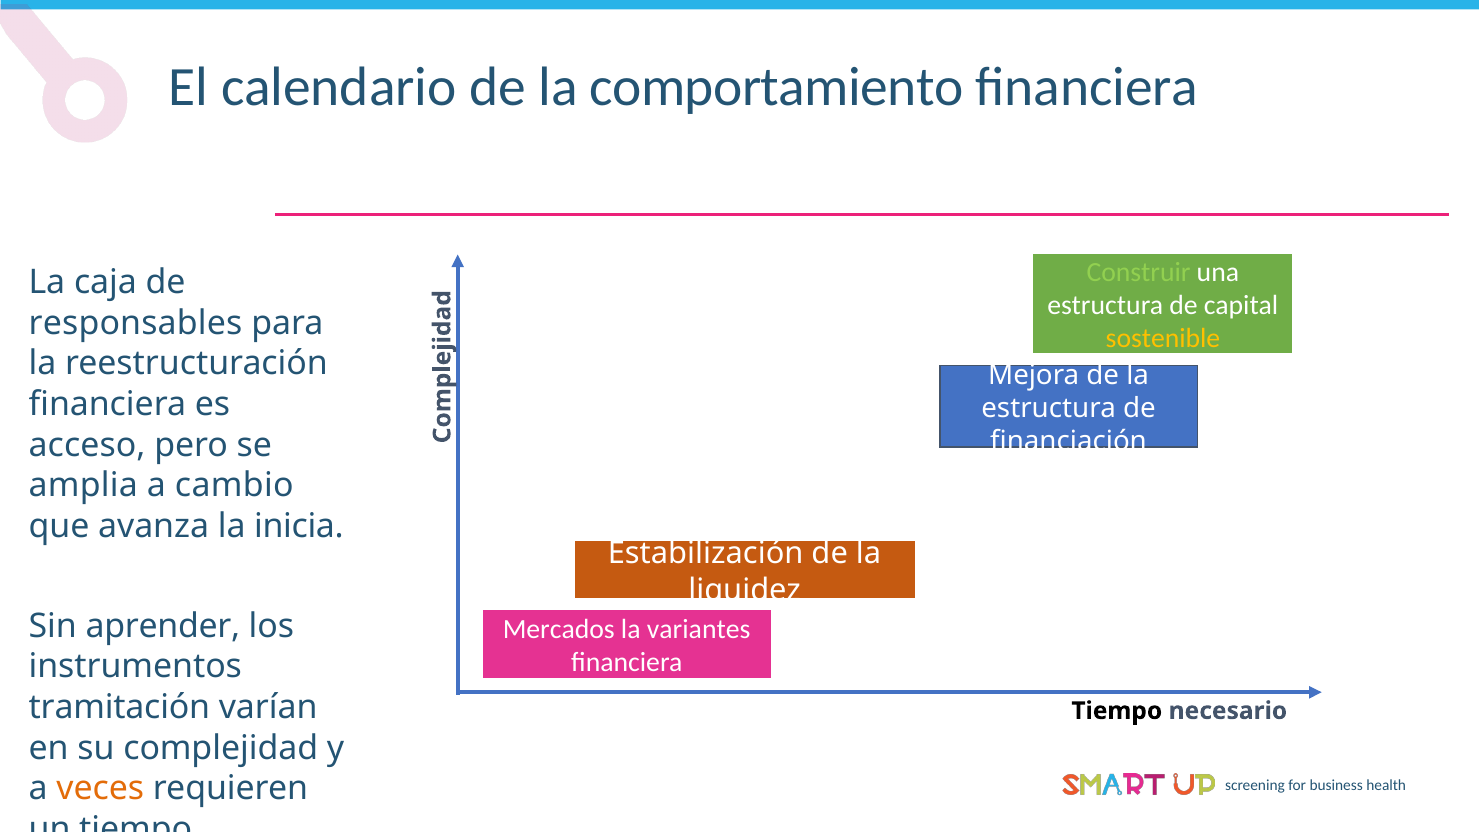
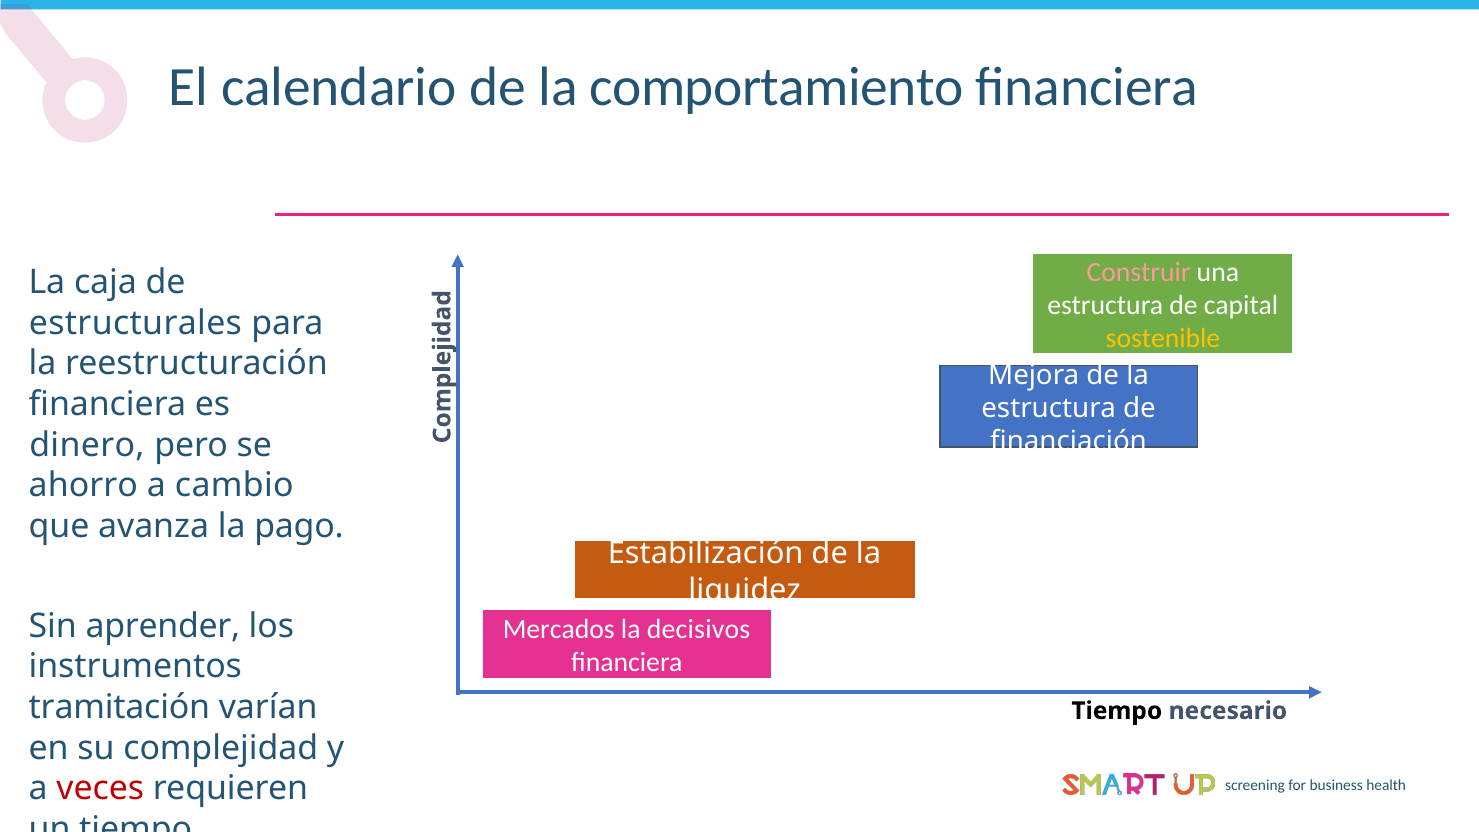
Construir colour: light green -> pink
responsables: responsables -> estructurales
acceso: acceso -> dinero
amplia: amplia -> ahorro
inicia: inicia -> pago
variantes: variantes -> decisivos
veces colour: orange -> red
